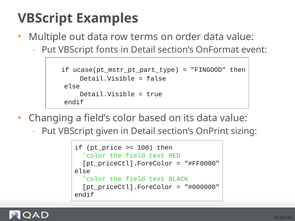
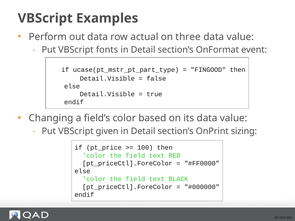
Multiple: Multiple -> Perform
terms: terms -> actual
order: order -> three
